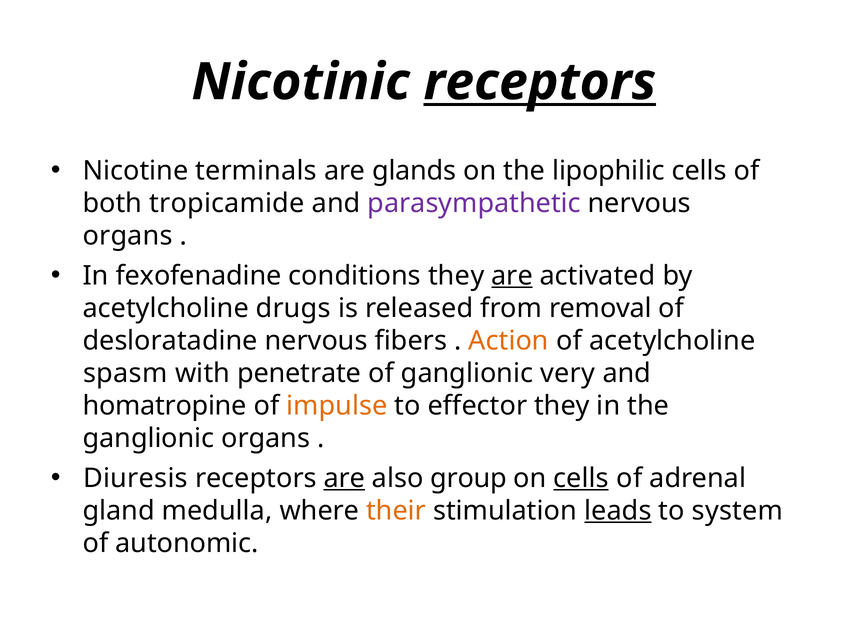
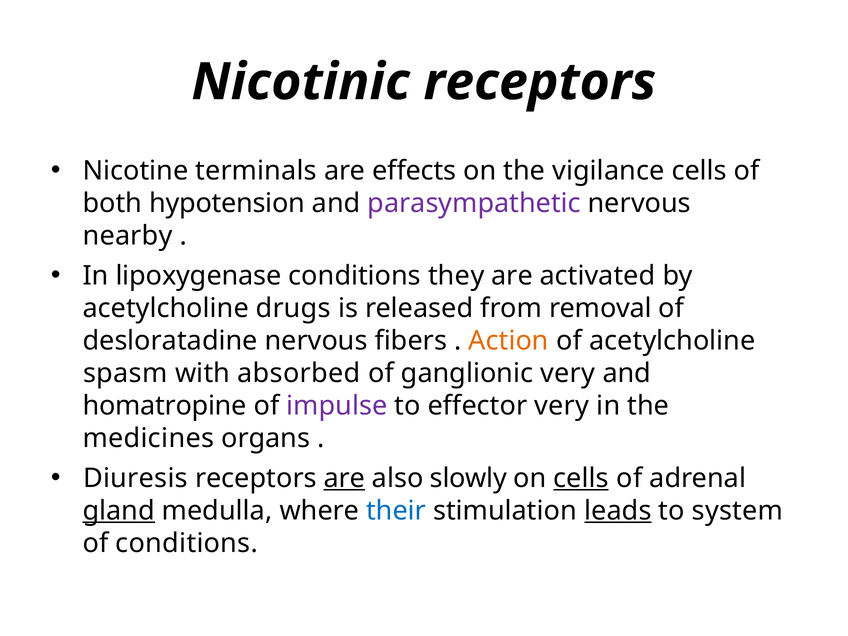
receptors at (540, 82) underline: present -> none
glands: glands -> effects
lipophilic: lipophilic -> vigilance
tropicamide: tropicamide -> hypotension
organs at (128, 236): organs -> nearby
fexofenadine: fexofenadine -> lipoxygenase
are at (512, 276) underline: present -> none
penetrate: penetrate -> absorbed
impulse colour: orange -> purple
effector they: they -> very
ganglionic at (149, 438): ganglionic -> medicines
group: group -> slowly
gland underline: none -> present
their colour: orange -> blue
of autonomic: autonomic -> conditions
